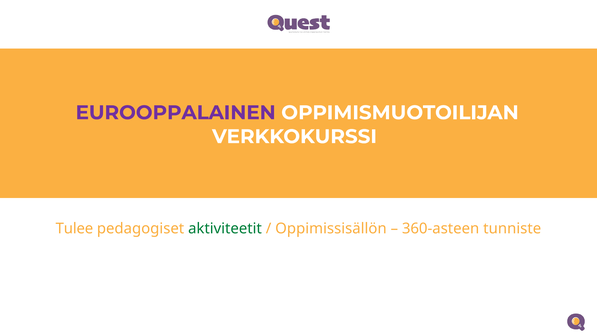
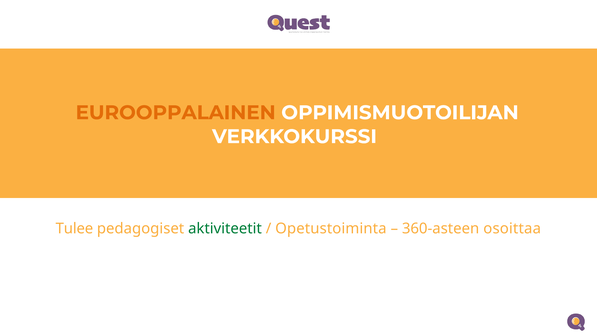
EUROOPPALAINEN colour: purple -> orange
Oppimissisällön: Oppimissisällön -> Opetustoiminta
tunniste: tunniste -> osoittaa
